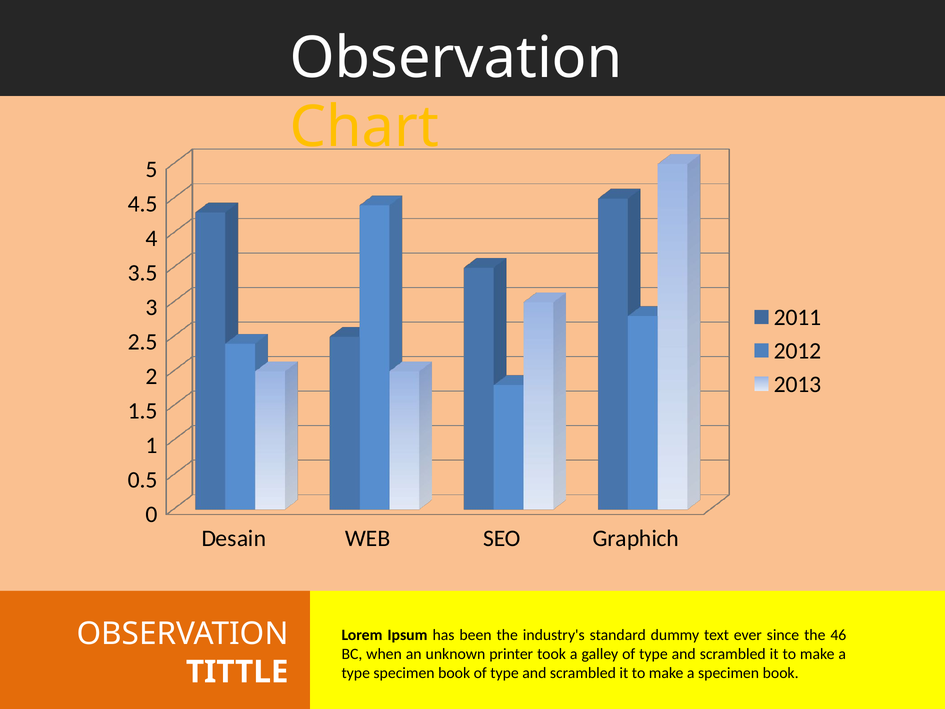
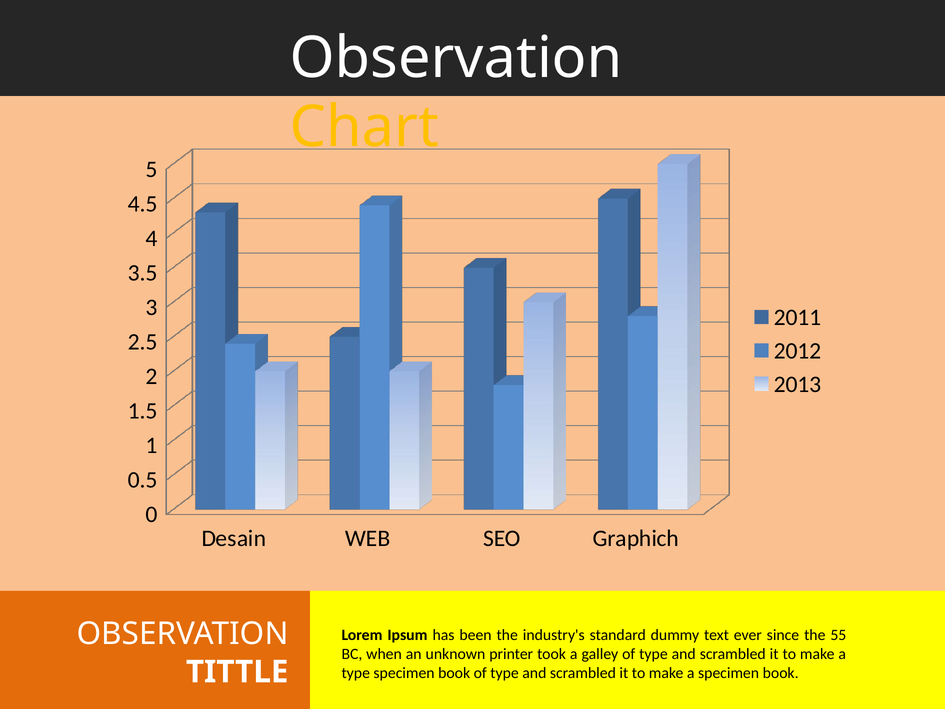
46: 46 -> 55
